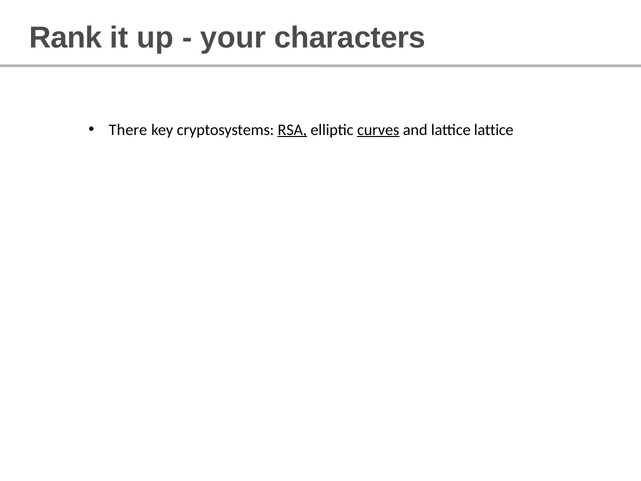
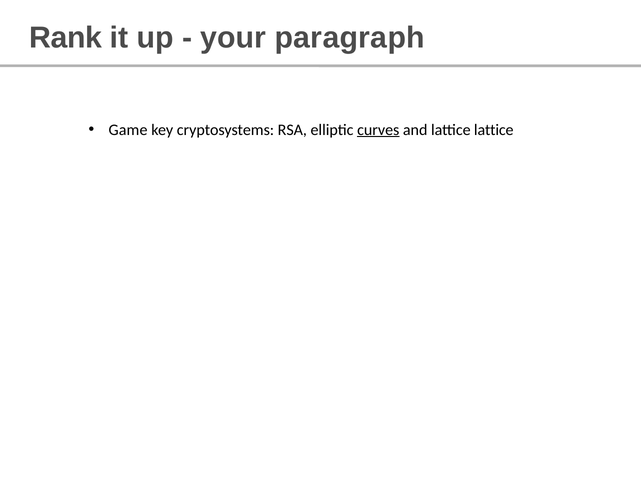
characters: characters -> paragraph
There: There -> Game
RSA underline: present -> none
